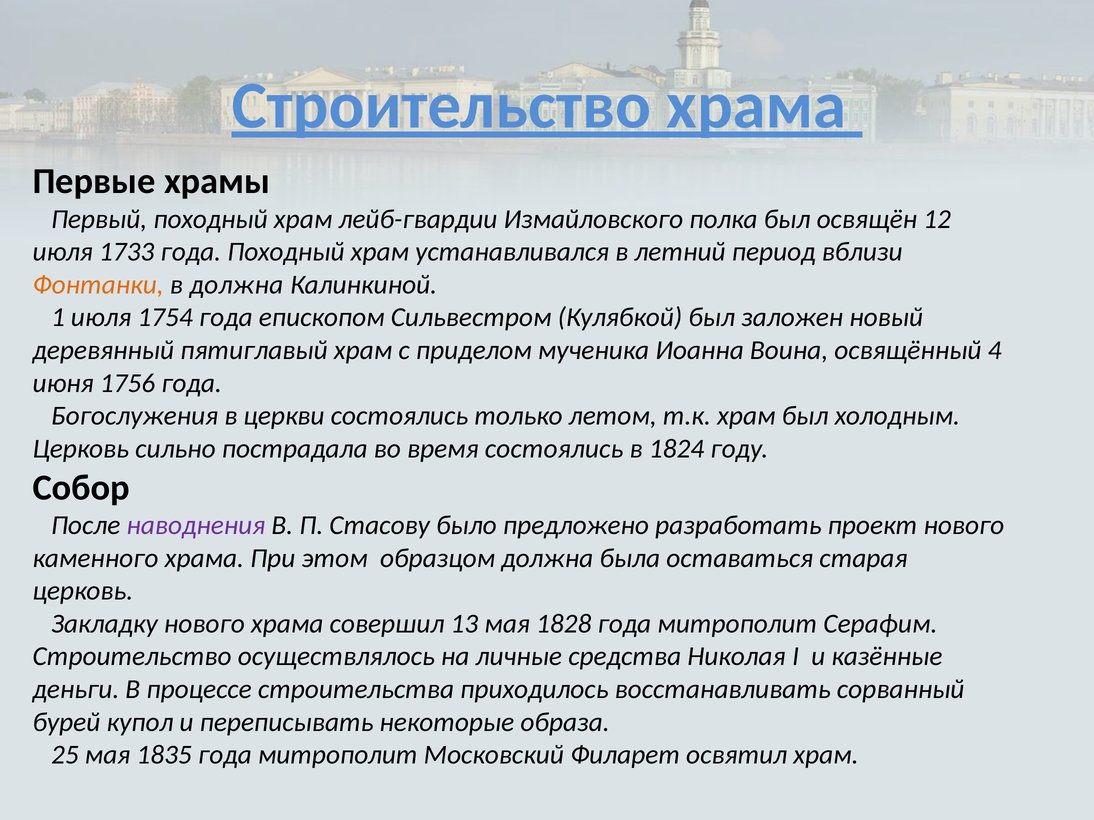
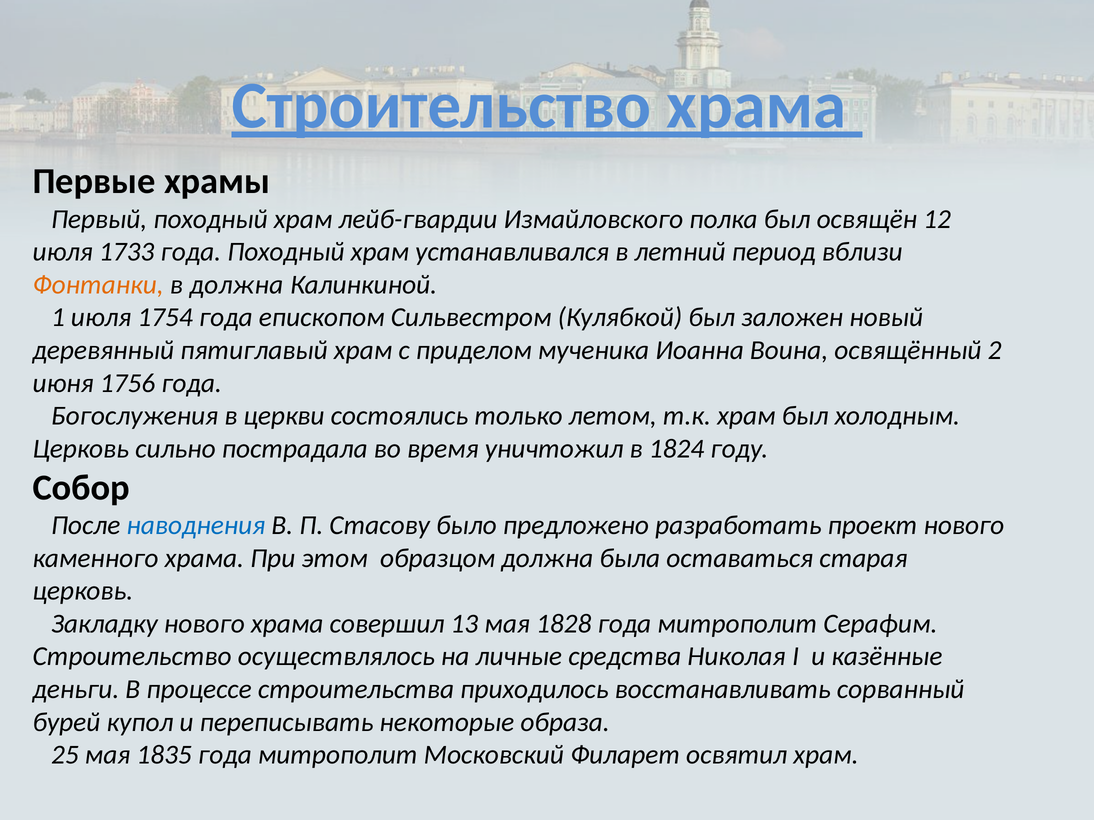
4: 4 -> 2
время состоялись: состоялись -> уничтожил
наводнения colour: purple -> blue
